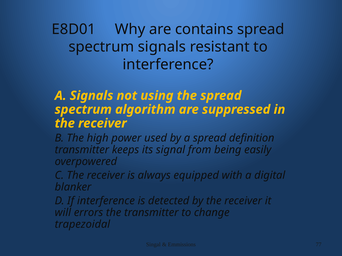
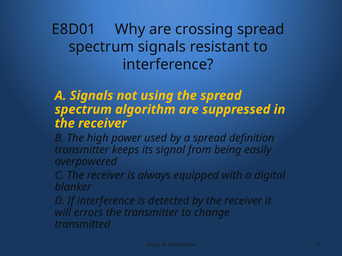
contains: contains -> crossing
trapezoidal: trapezoidal -> transmitted
